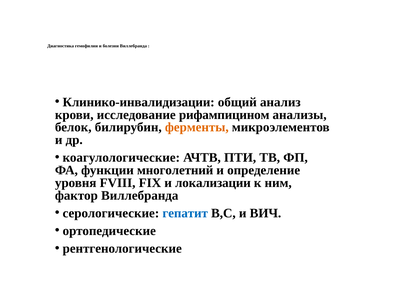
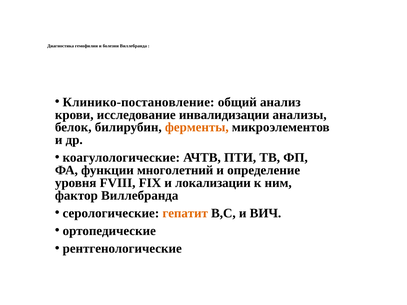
Клинико-инвалидизации: Клинико-инвалидизации -> Клинико-постановление
рифампицином: рифампицином -> инвалидизации
гепатит colour: blue -> orange
